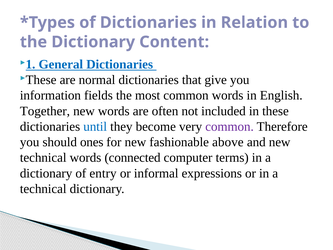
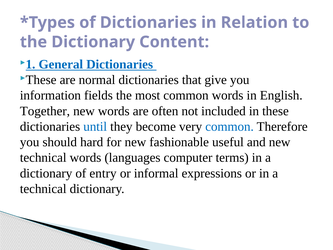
common at (230, 126) colour: purple -> blue
ones: ones -> hard
above: above -> useful
connected: connected -> languages
